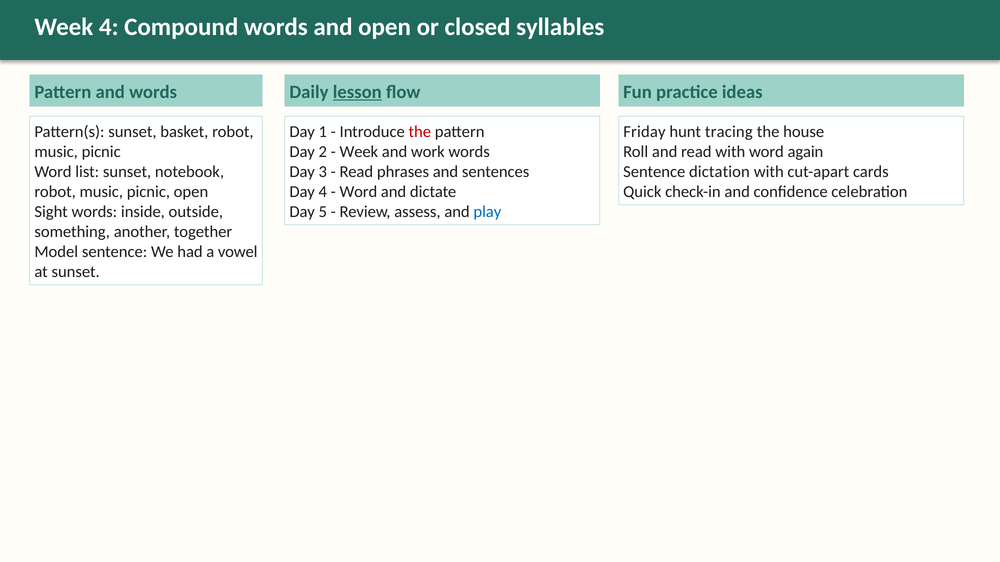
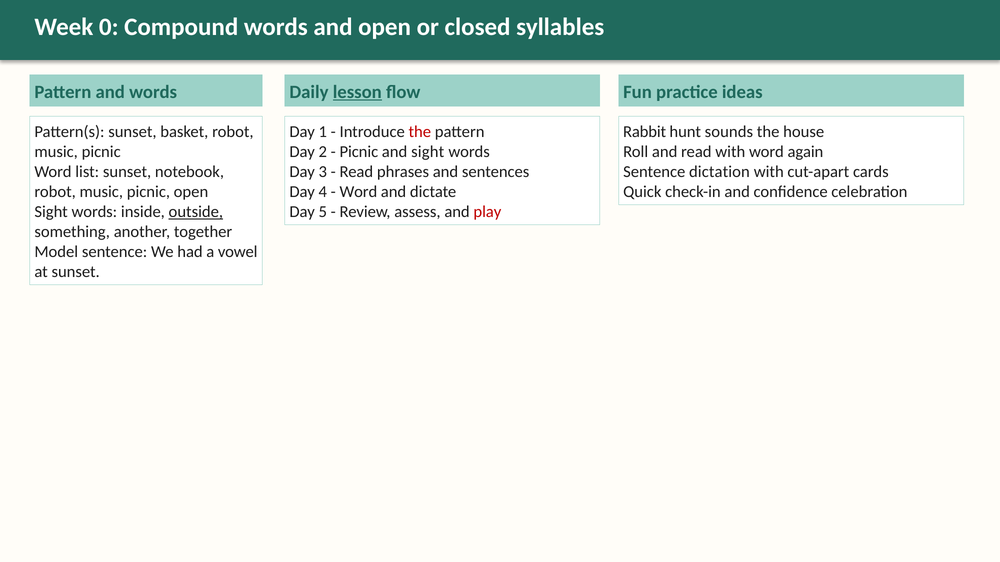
Week 4: 4 -> 0
Friday: Friday -> Rabbit
tracing: tracing -> sounds
Week at (359, 152): Week -> Picnic
and work: work -> sight
outside underline: none -> present
play colour: blue -> red
